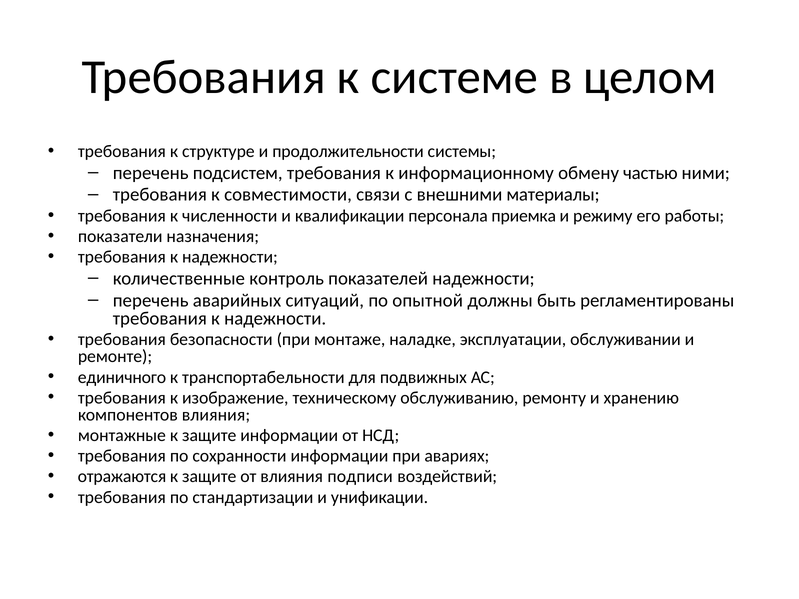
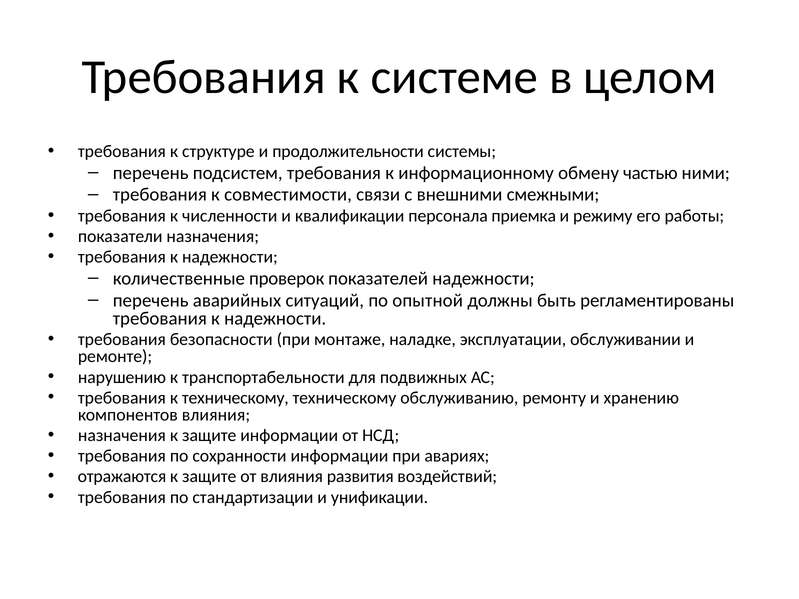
материалы: материалы -> смежными
контроль: контроль -> проверок
единичного: единичного -> нарушению
к изображение: изображение -> техническому
монтажные at (122, 436): монтажные -> назначения
подписи: подписи -> развития
